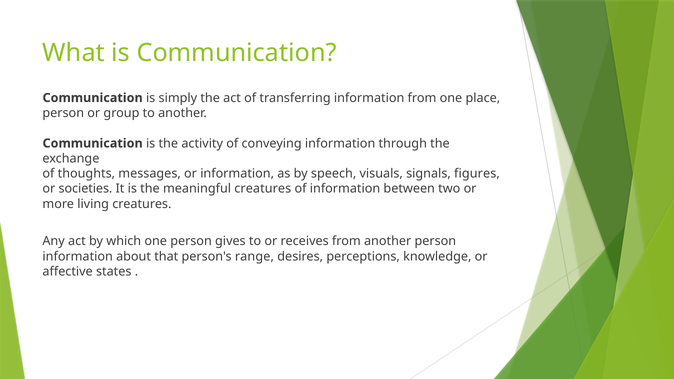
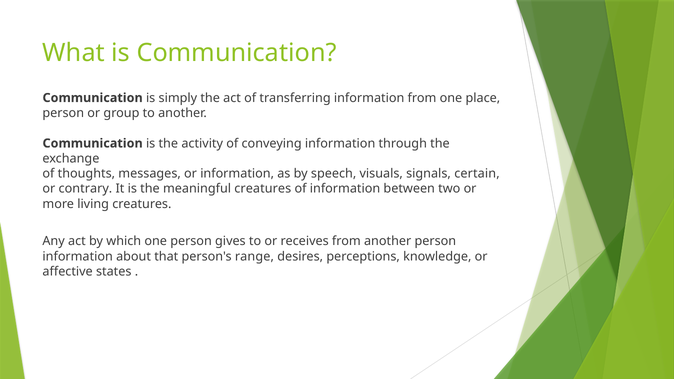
figures: figures -> certain
societies: societies -> contrary
